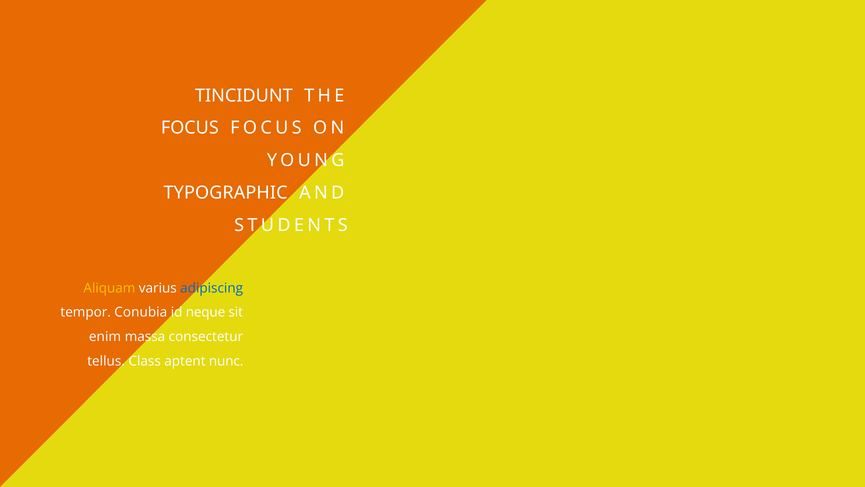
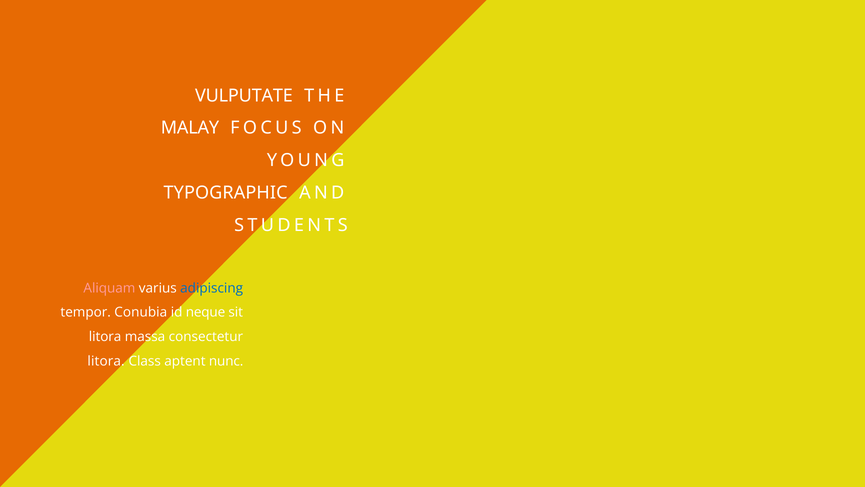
TINCIDUNT: TINCIDUNT -> VULPUTATE
FOCUS at (190, 128): FOCUS -> MALAY
Aliquam colour: yellow -> pink
enim at (105, 336): enim -> litora
tellus at (106, 361): tellus -> litora
